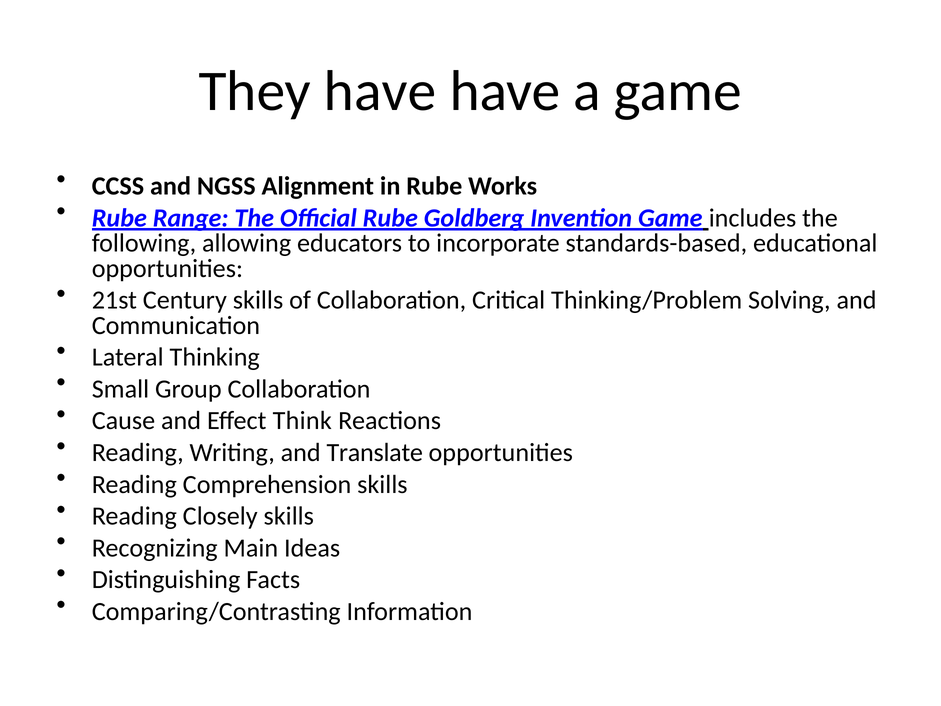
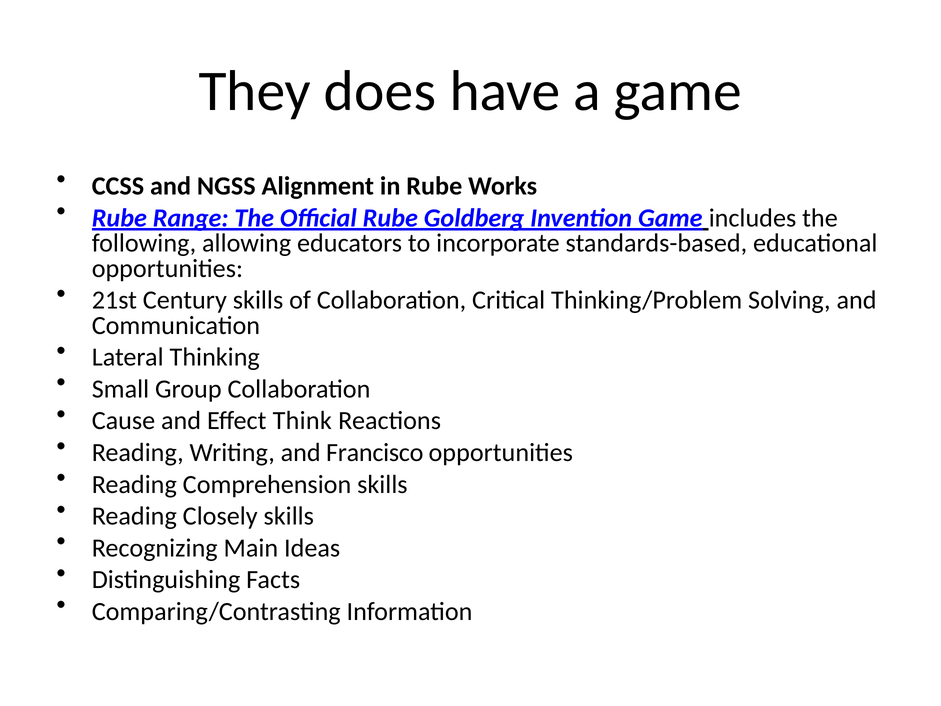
They have: have -> does
Translate: Translate -> Francisco
